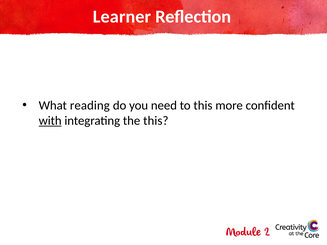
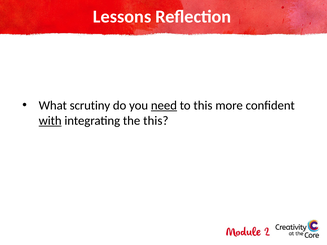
Learner: Learner -> Lessons
reading: reading -> scrutiny
need underline: none -> present
